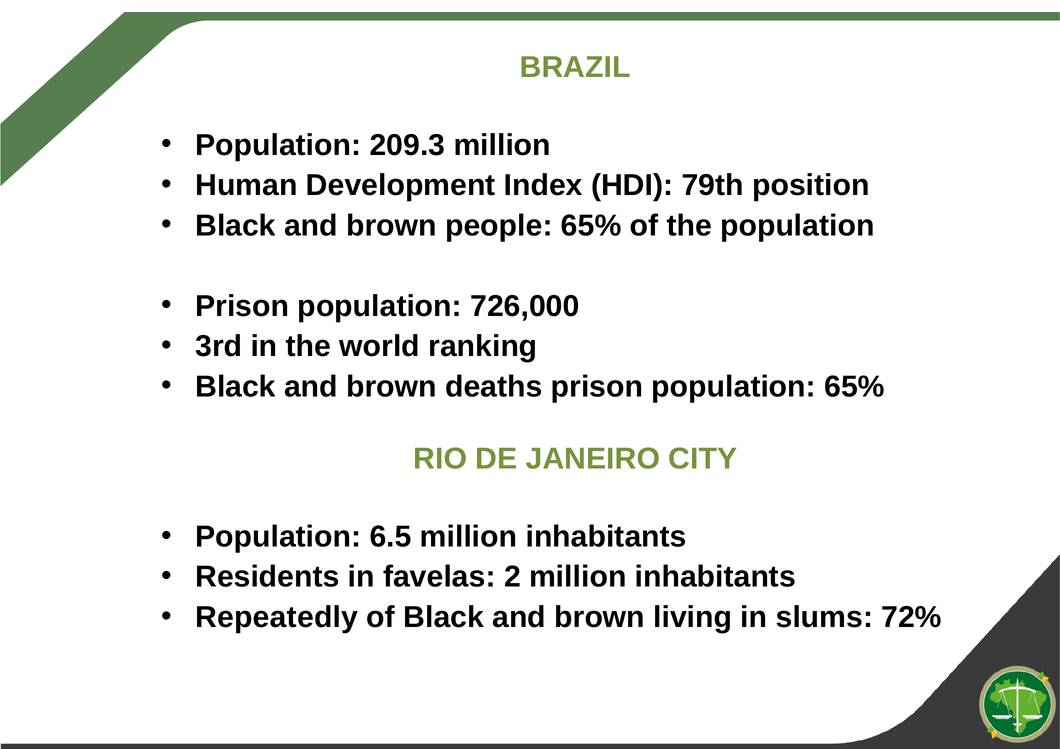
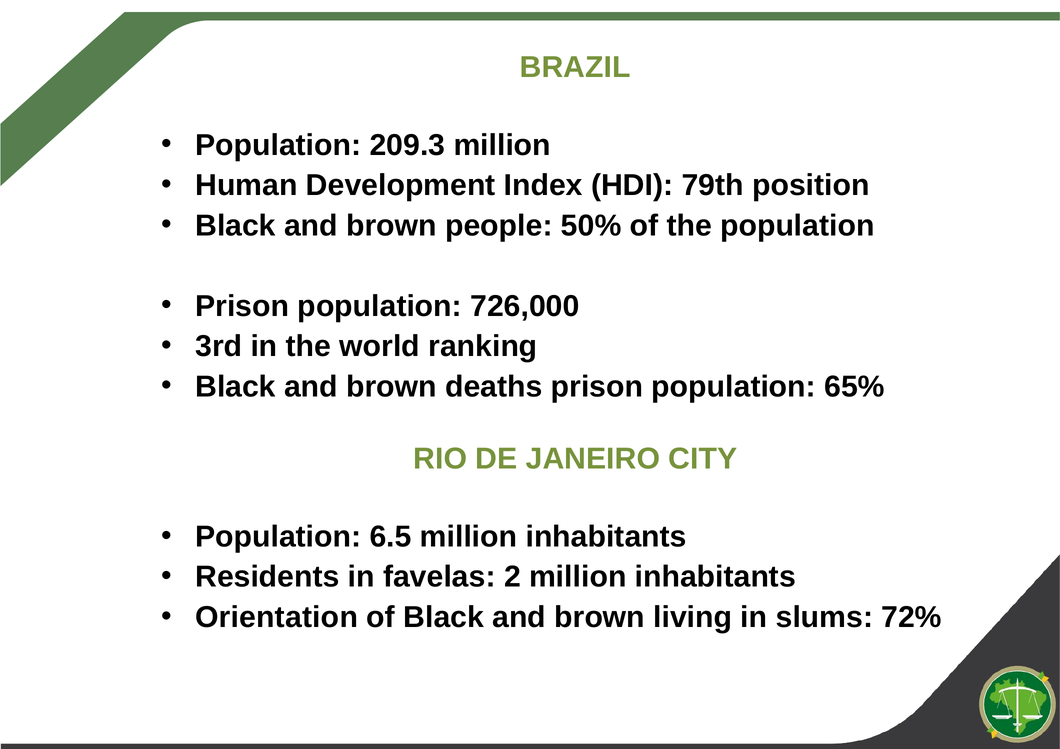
people 65%: 65% -> 50%
Repeatedly: Repeatedly -> Orientation
